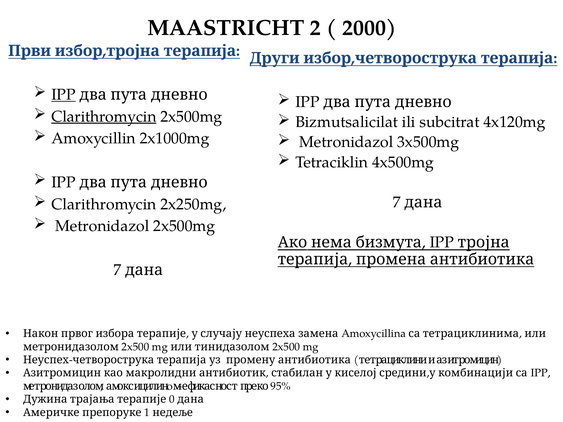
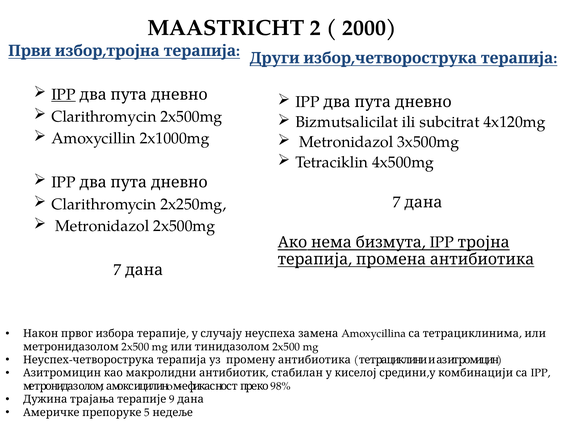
Clarithromycin at (104, 117) underline: present -> none
95%: 95% -> 98%
0: 0 -> 9
1: 1 -> 5
